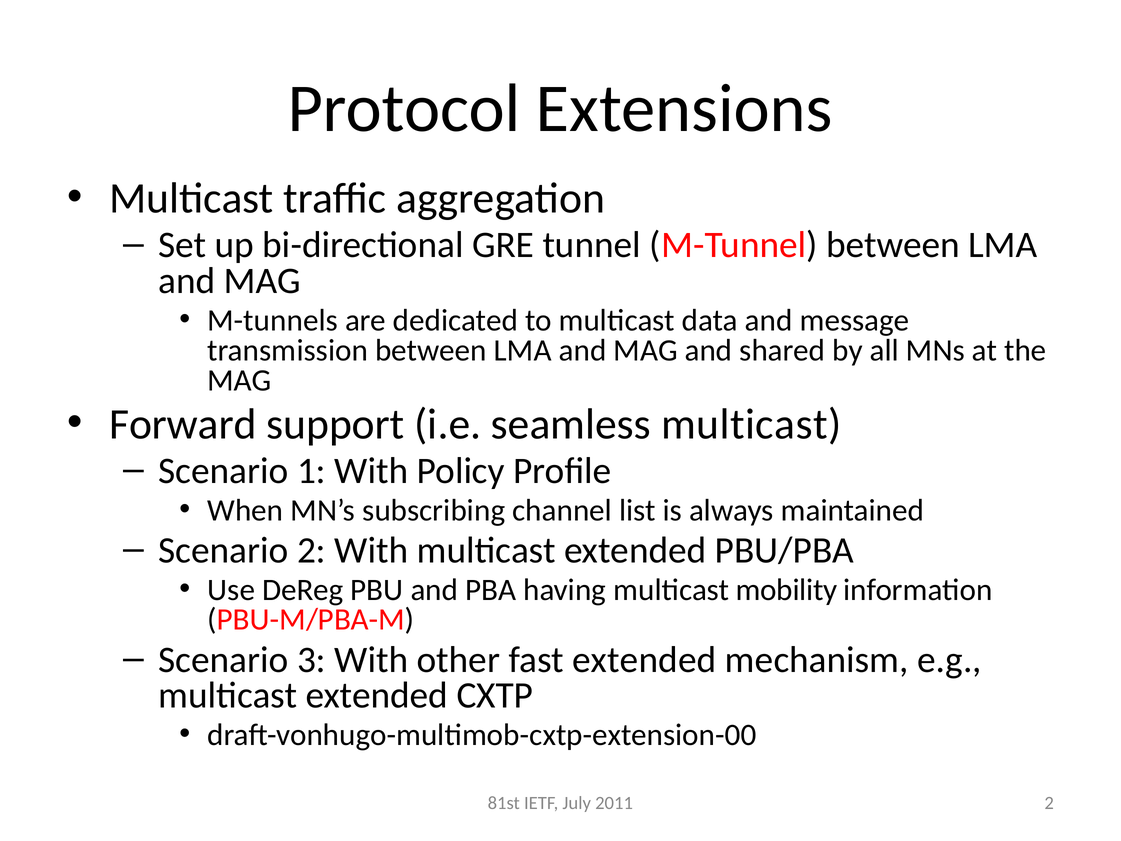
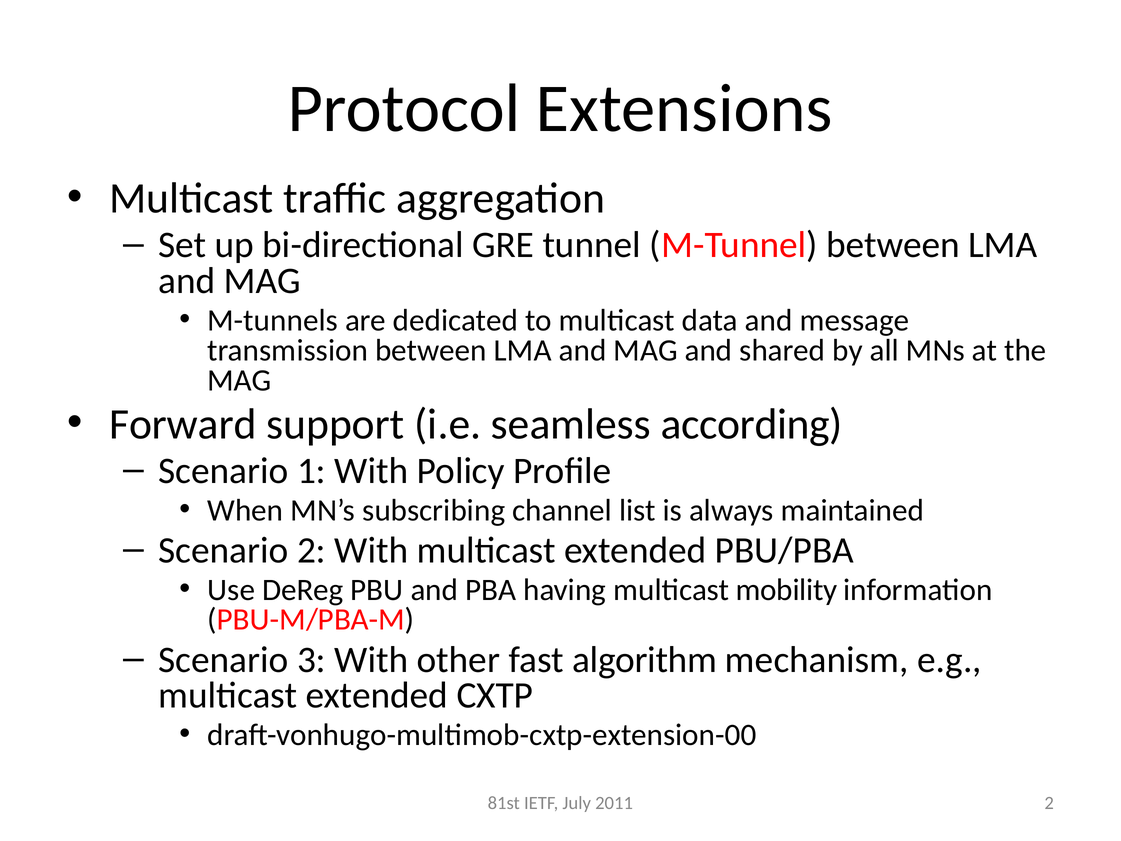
seamless multicast: multicast -> according
fast extended: extended -> algorithm
